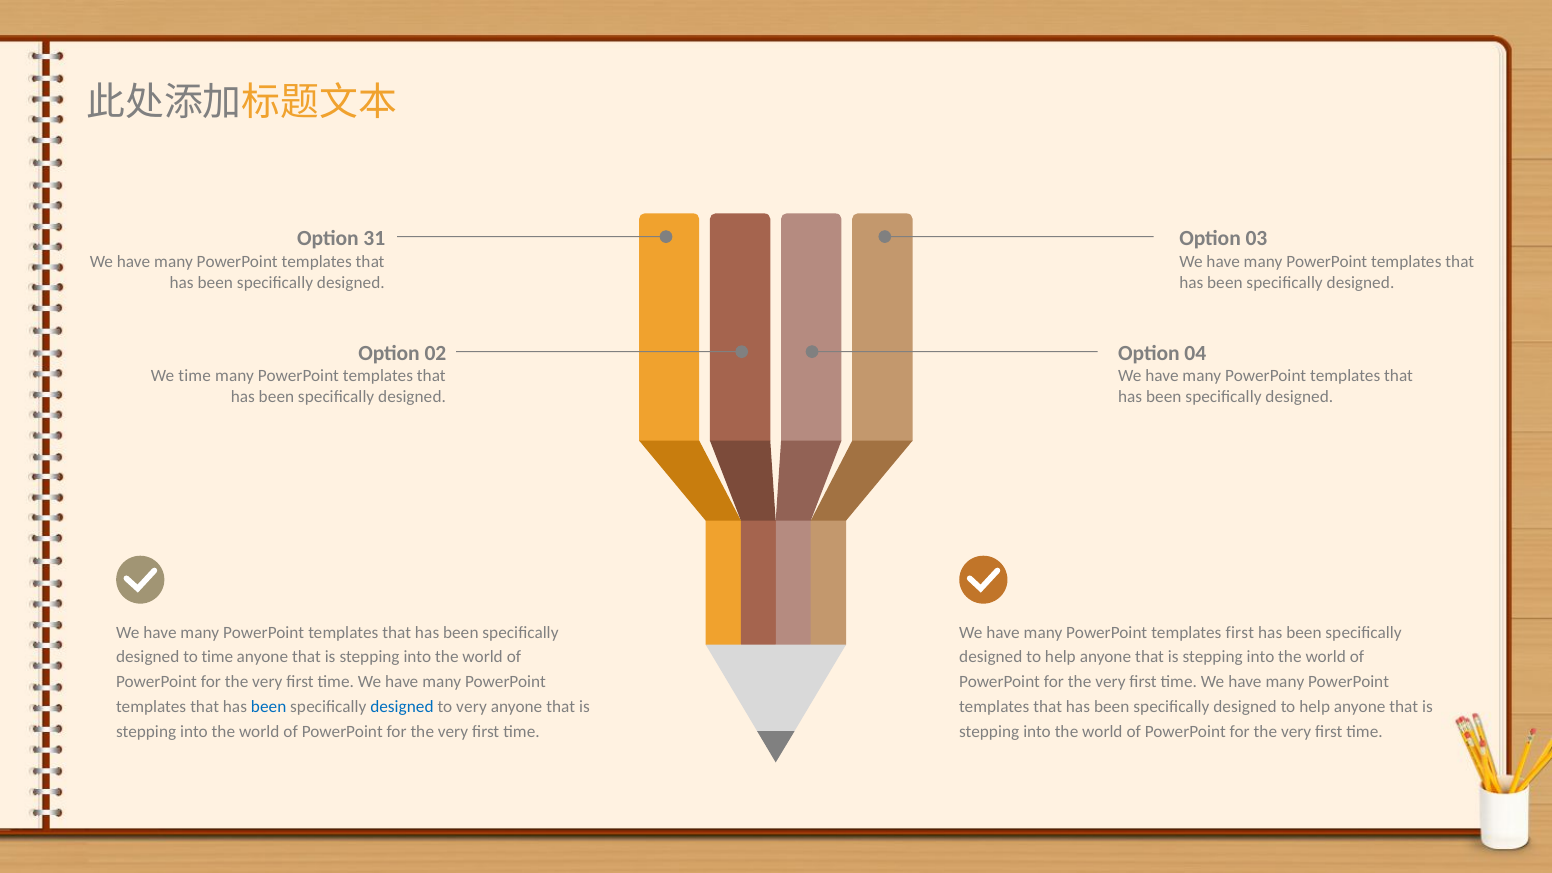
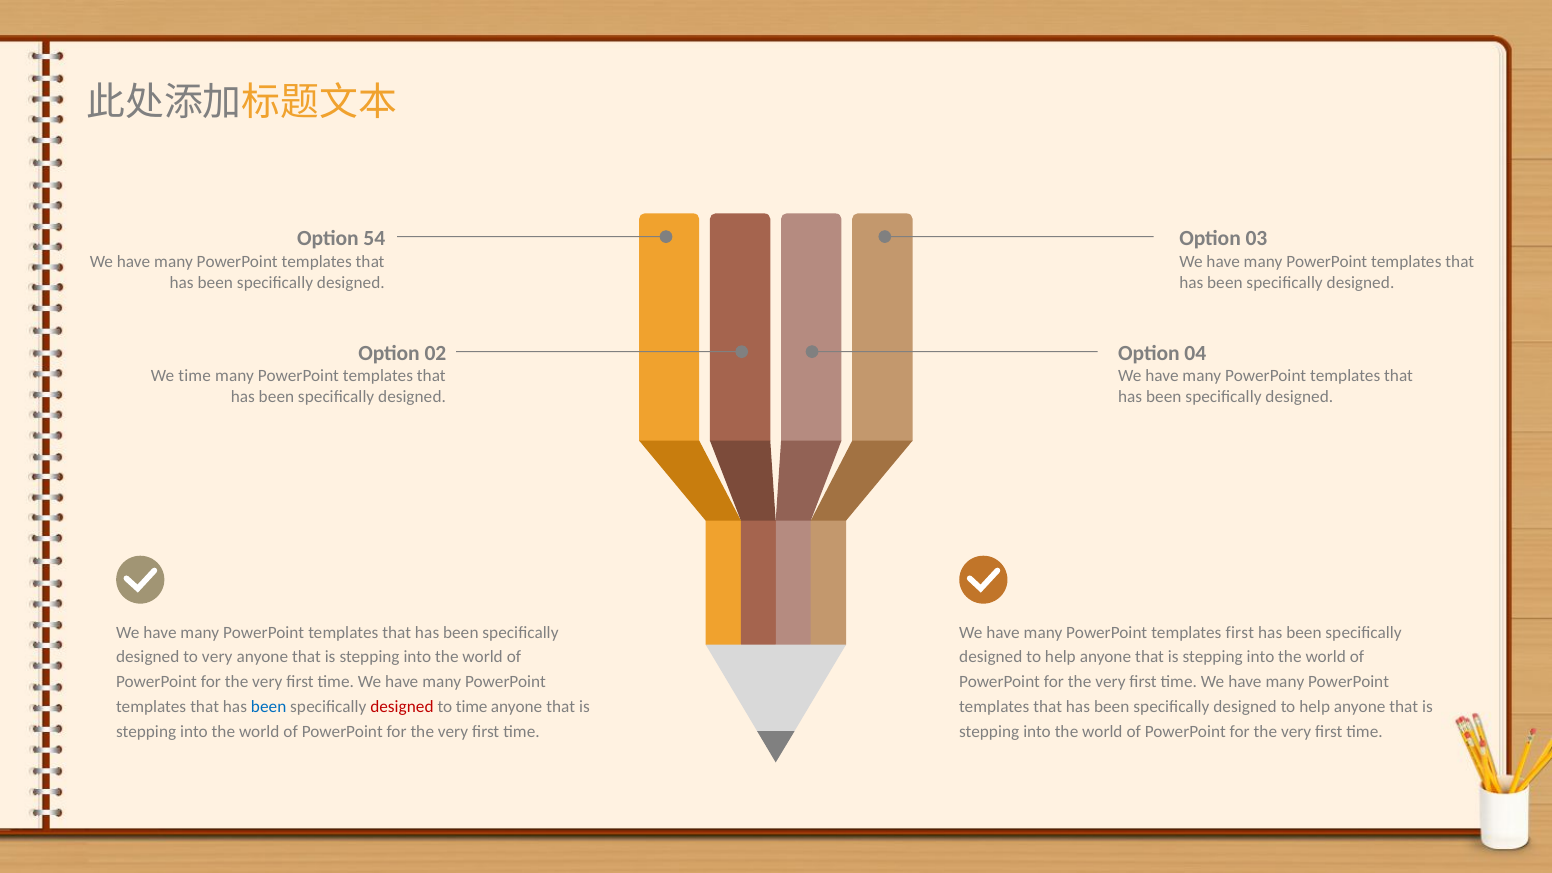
31: 31 -> 54
to time: time -> very
designed at (402, 707) colour: blue -> red
to very: very -> time
